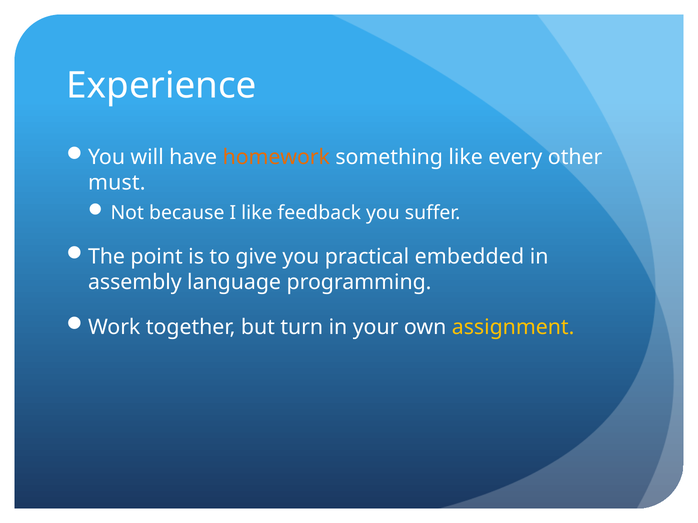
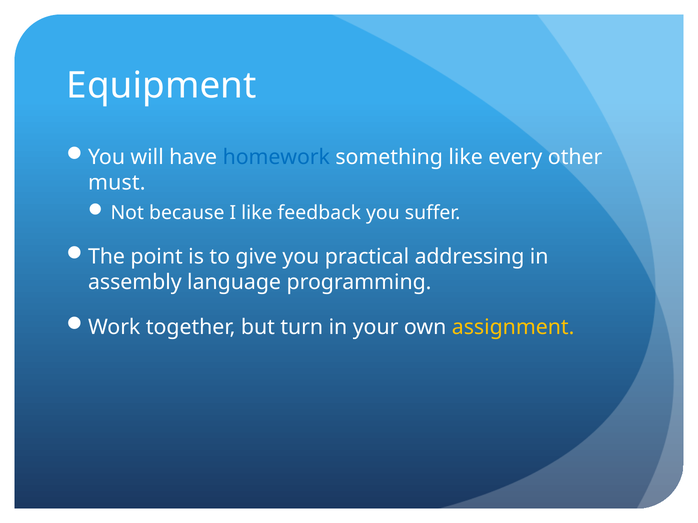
Experience: Experience -> Equipment
homework colour: orange -> blue
embedded: embedded -> addressing
